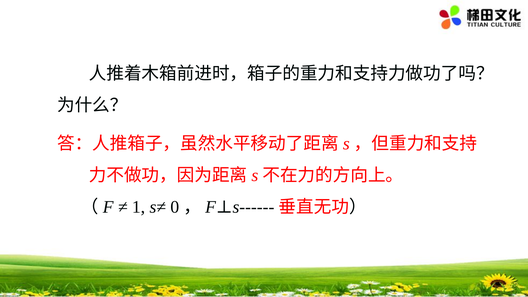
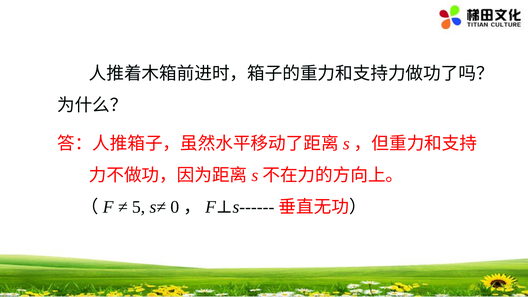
1: 1 -> 5
